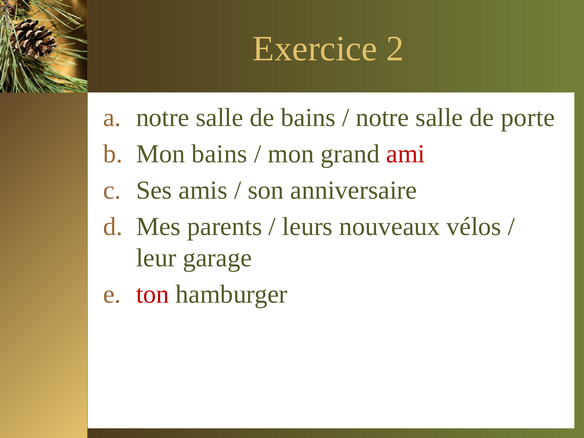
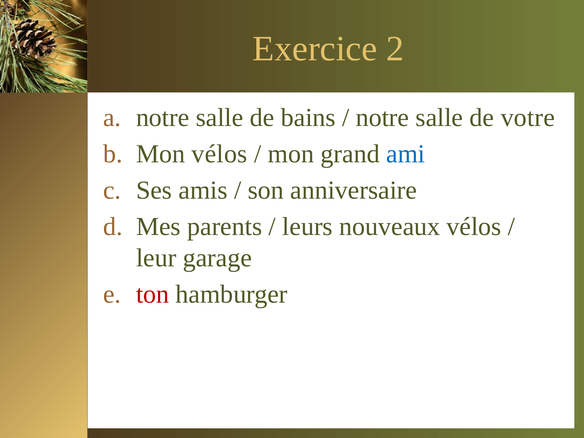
porte: porte -> votre
Mon bains: bains -> vélos
ami colour: red -> blue
